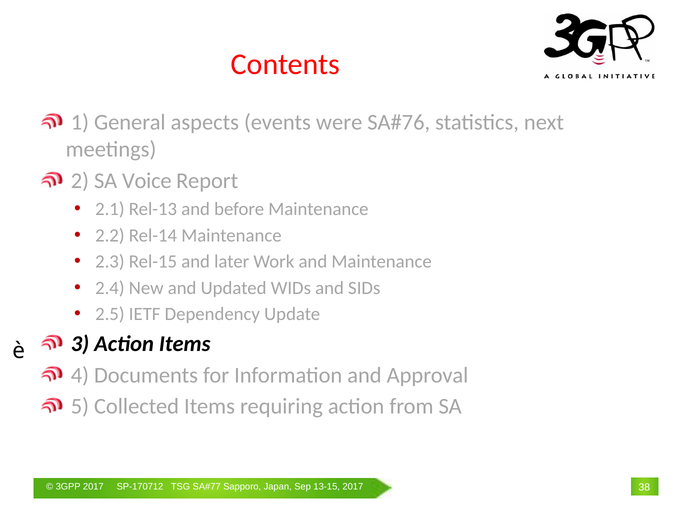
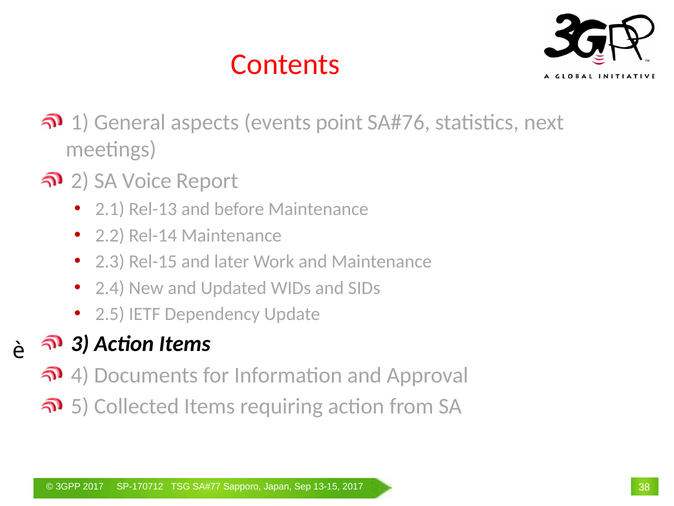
were: were -> point
